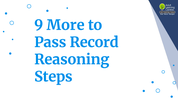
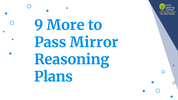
Record: Record -> Mirror
Steps: Steps -> Plans
